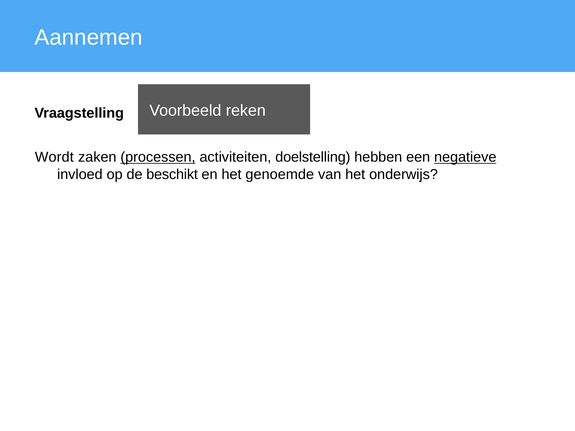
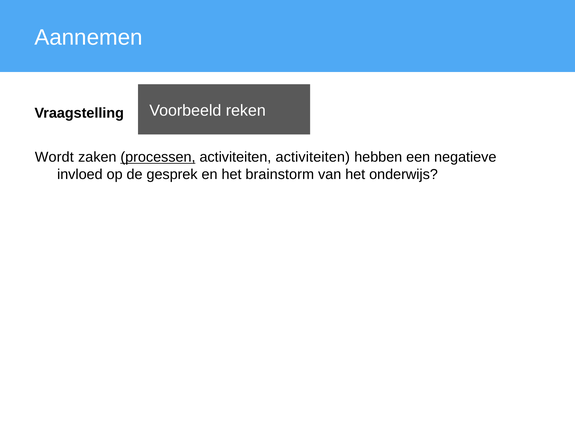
activiteiten doelstelling: doelstelling -> activiteiten
negatieve underline: present -> none
beschikt: beschikt -> gesprek
genoemde: genoemde -> brainstorm
